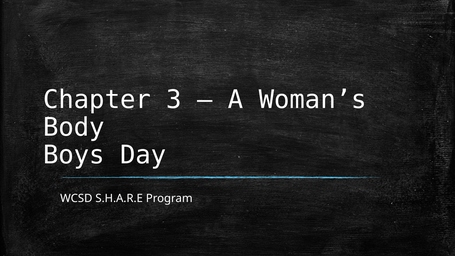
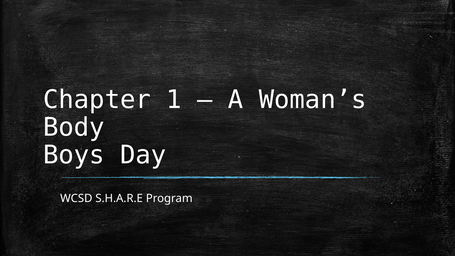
3: 3 -> 1
